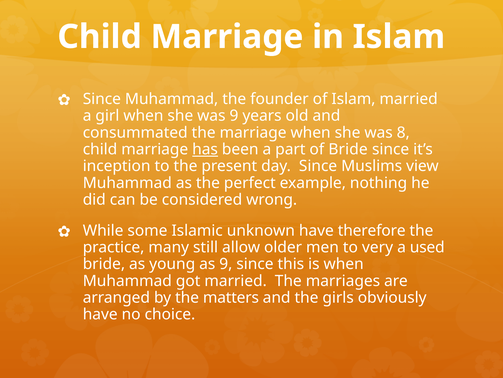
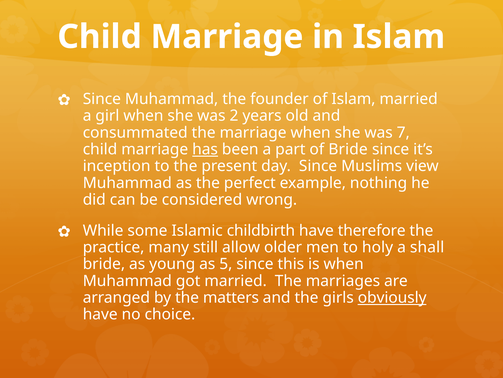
was 9: 9 -> 2
8: 8 -> 7
unknown: unknown -> childbirth
very: very -> holy
used: used -> shall
as 9: 9 -> 5
obviously underline: none -> present
